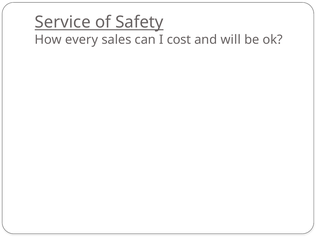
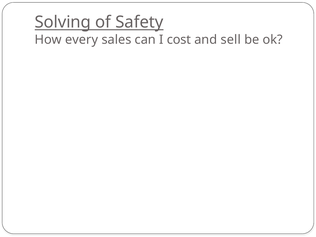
Service: Service -> Solving
will: will -> sell
